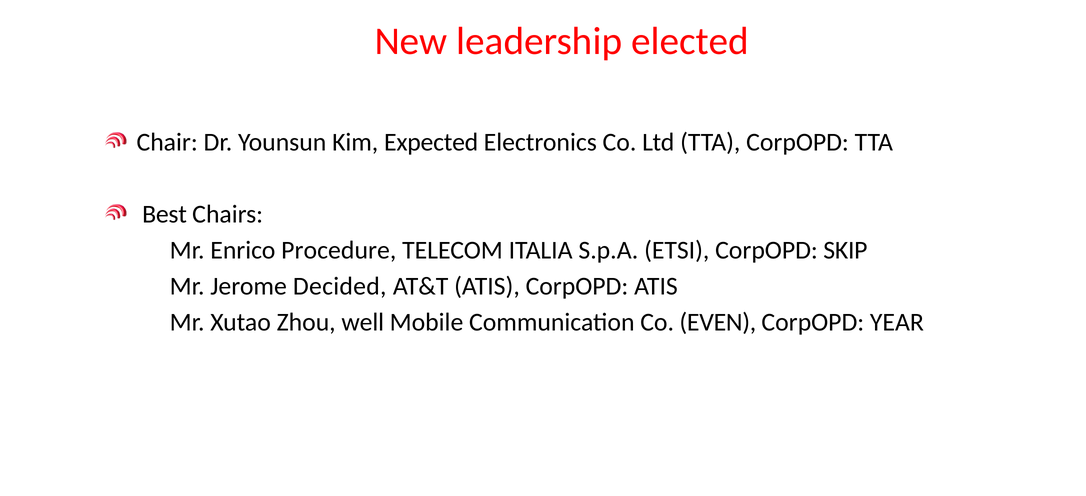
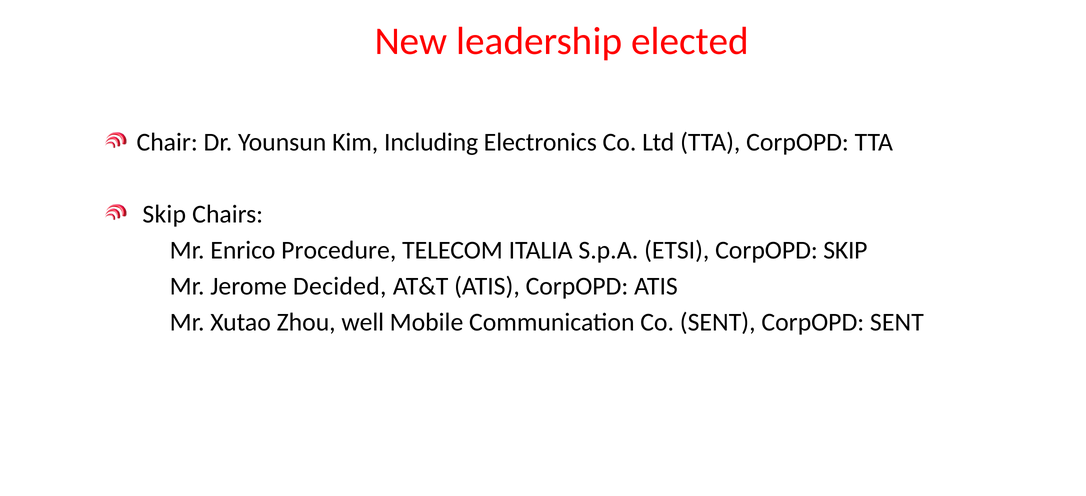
Expected: Expected -> Including
Best at (165, 215): Best -> Skip
Co EVEN: EVEN -> SENT
CorpOPD YEAR: YEAR -> SENT
